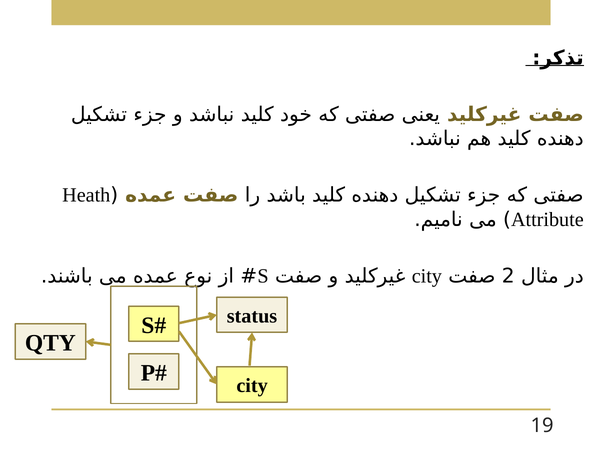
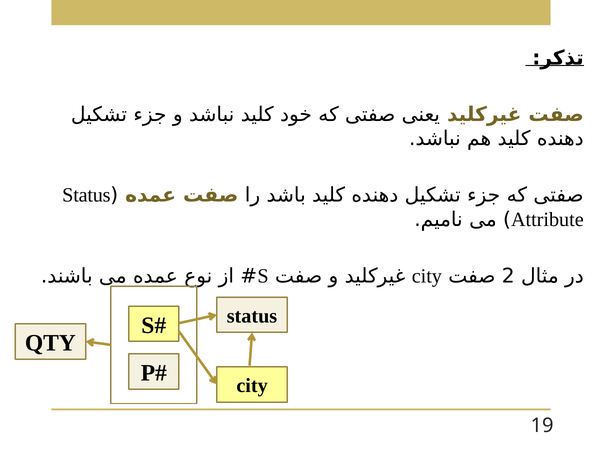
Heath at (86, 195): Heath -> Status
